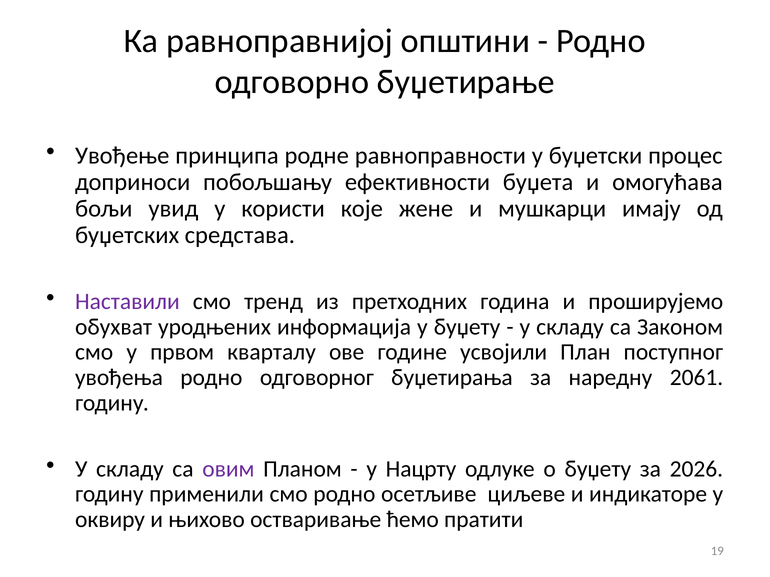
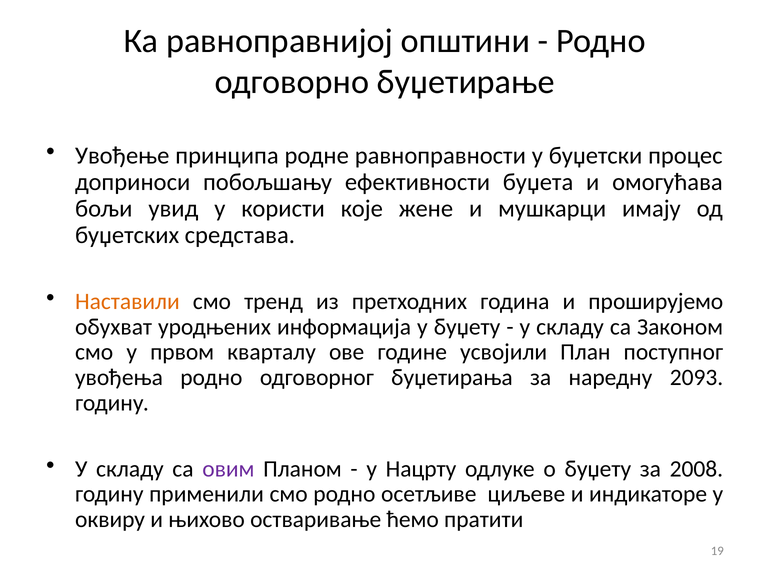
Наставили colour: purple -> orange
2061: 2061 -> 2093
2026: 2026 -> 2008
